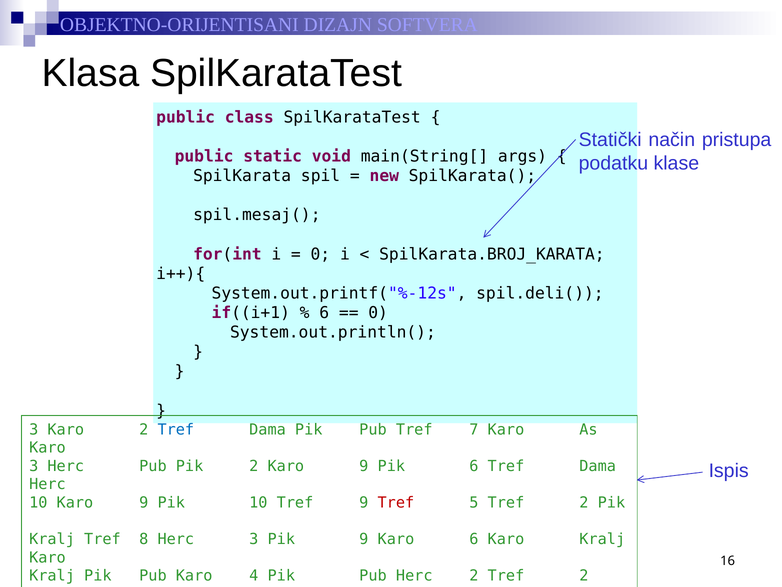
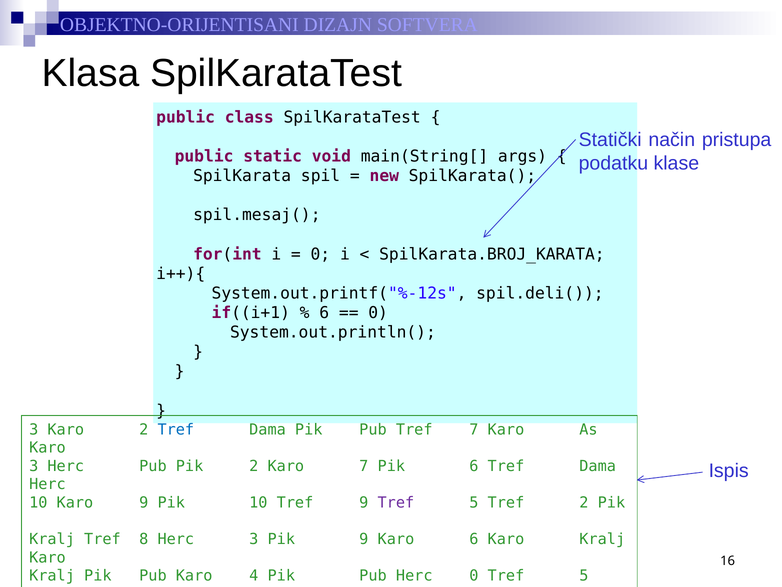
2 Karo 9: 9 -> 7
Tref at (396, 502) colour: red -> purple
Herc 2: 2 -> 0
2 at (584, 575): 2 -> 5
